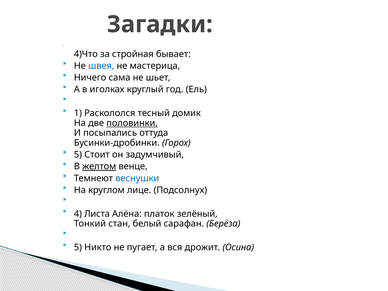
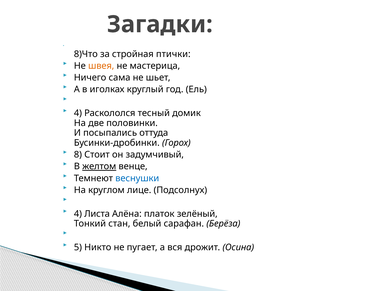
4)Что: 4)Что -> 8)Что
бывает: бывает -> птички
швея colour: blue -> orange
1 at (78, 113): 1 -> 4
половинки underline: present -> none
5 at (78, 155): 5 -> 8
